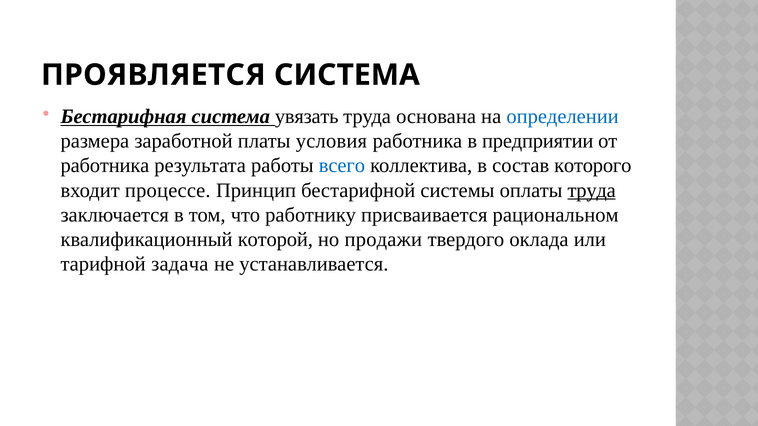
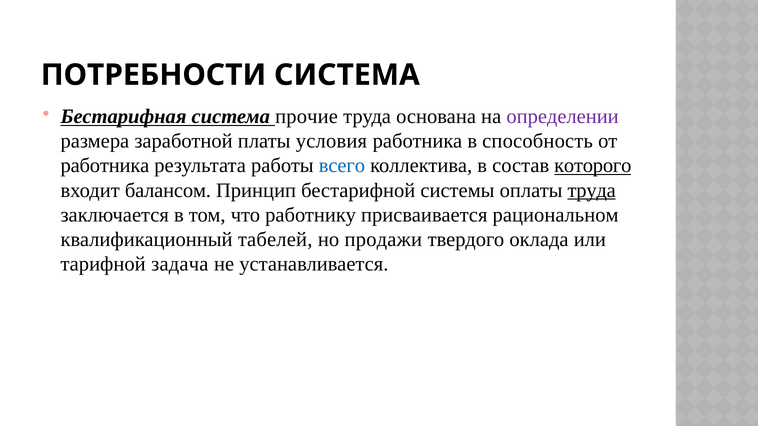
ПРОЯВЛЯЕТСЯ: ПРОЯВЛЯЕТСЯ -> ПОТРЕБНОСТИ
увязать: увязать -> прочие
определении colour: blue -> purple
предприятии: предприятии -> способность
которого underline: none -> present
процессе: процессе -> балансом
которой: которой -> табелей
